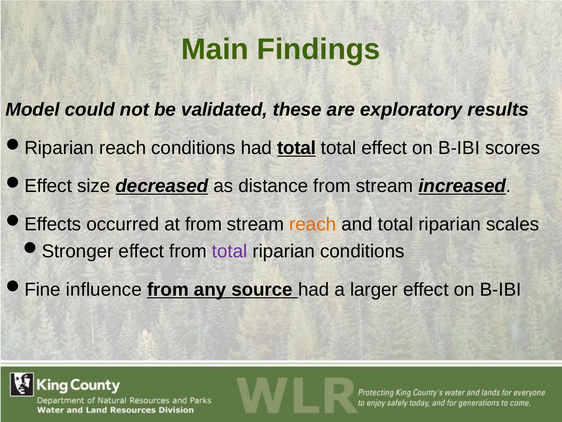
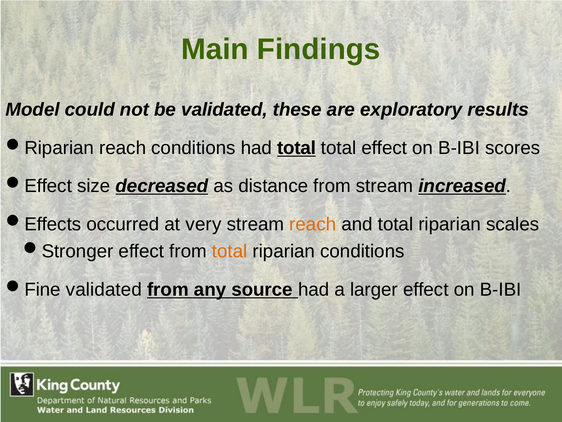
at from: from -> very
total at (230, 251) colour: purple -> orange
influence at (104, 289): influence -> validated
